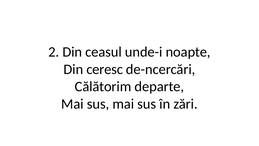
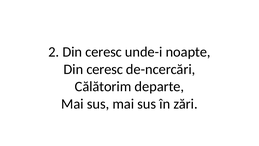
2 Din ceasul: ceasul -> ceresc
